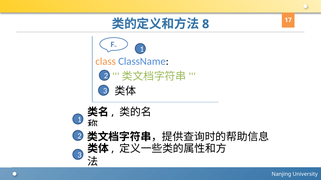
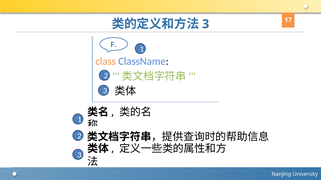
8 at (206, 24): 8 -> 3
